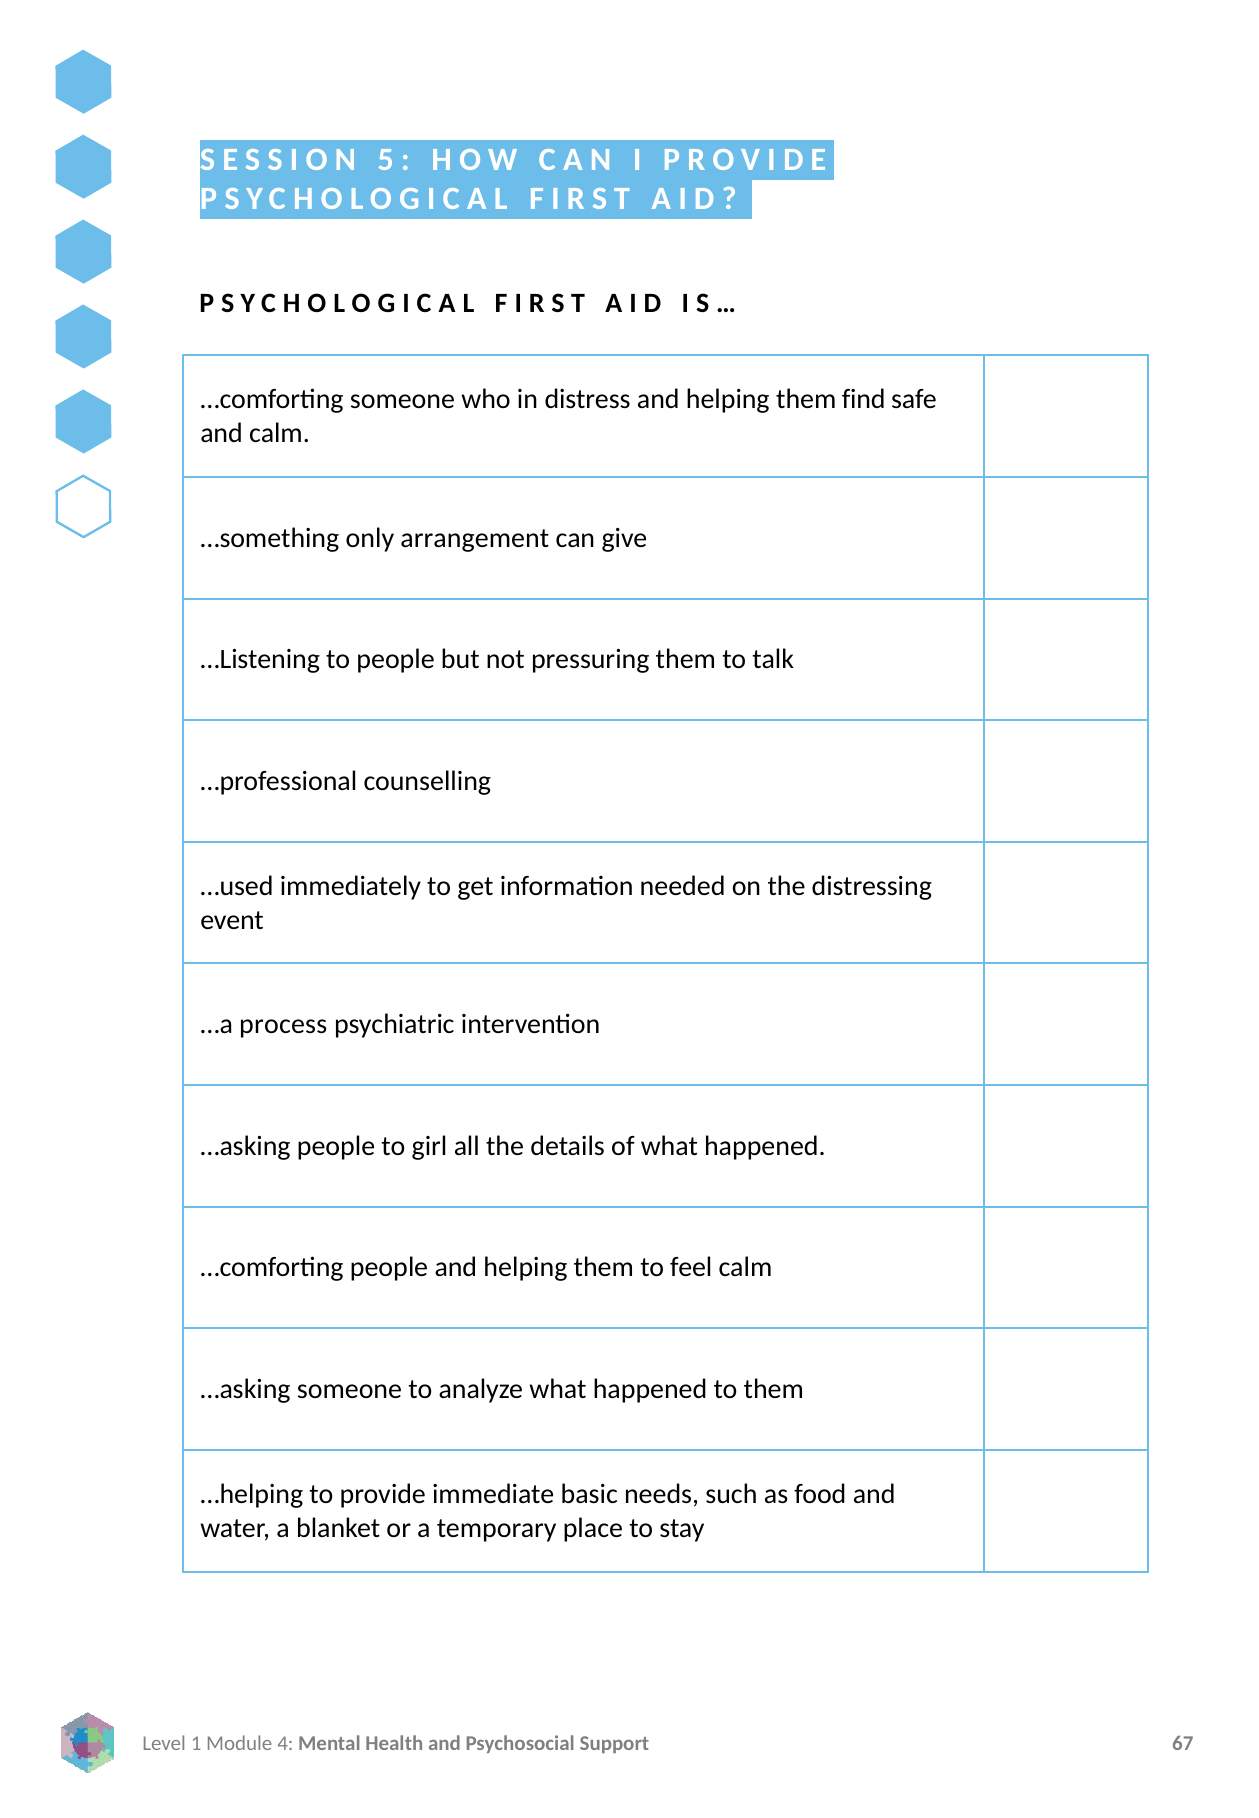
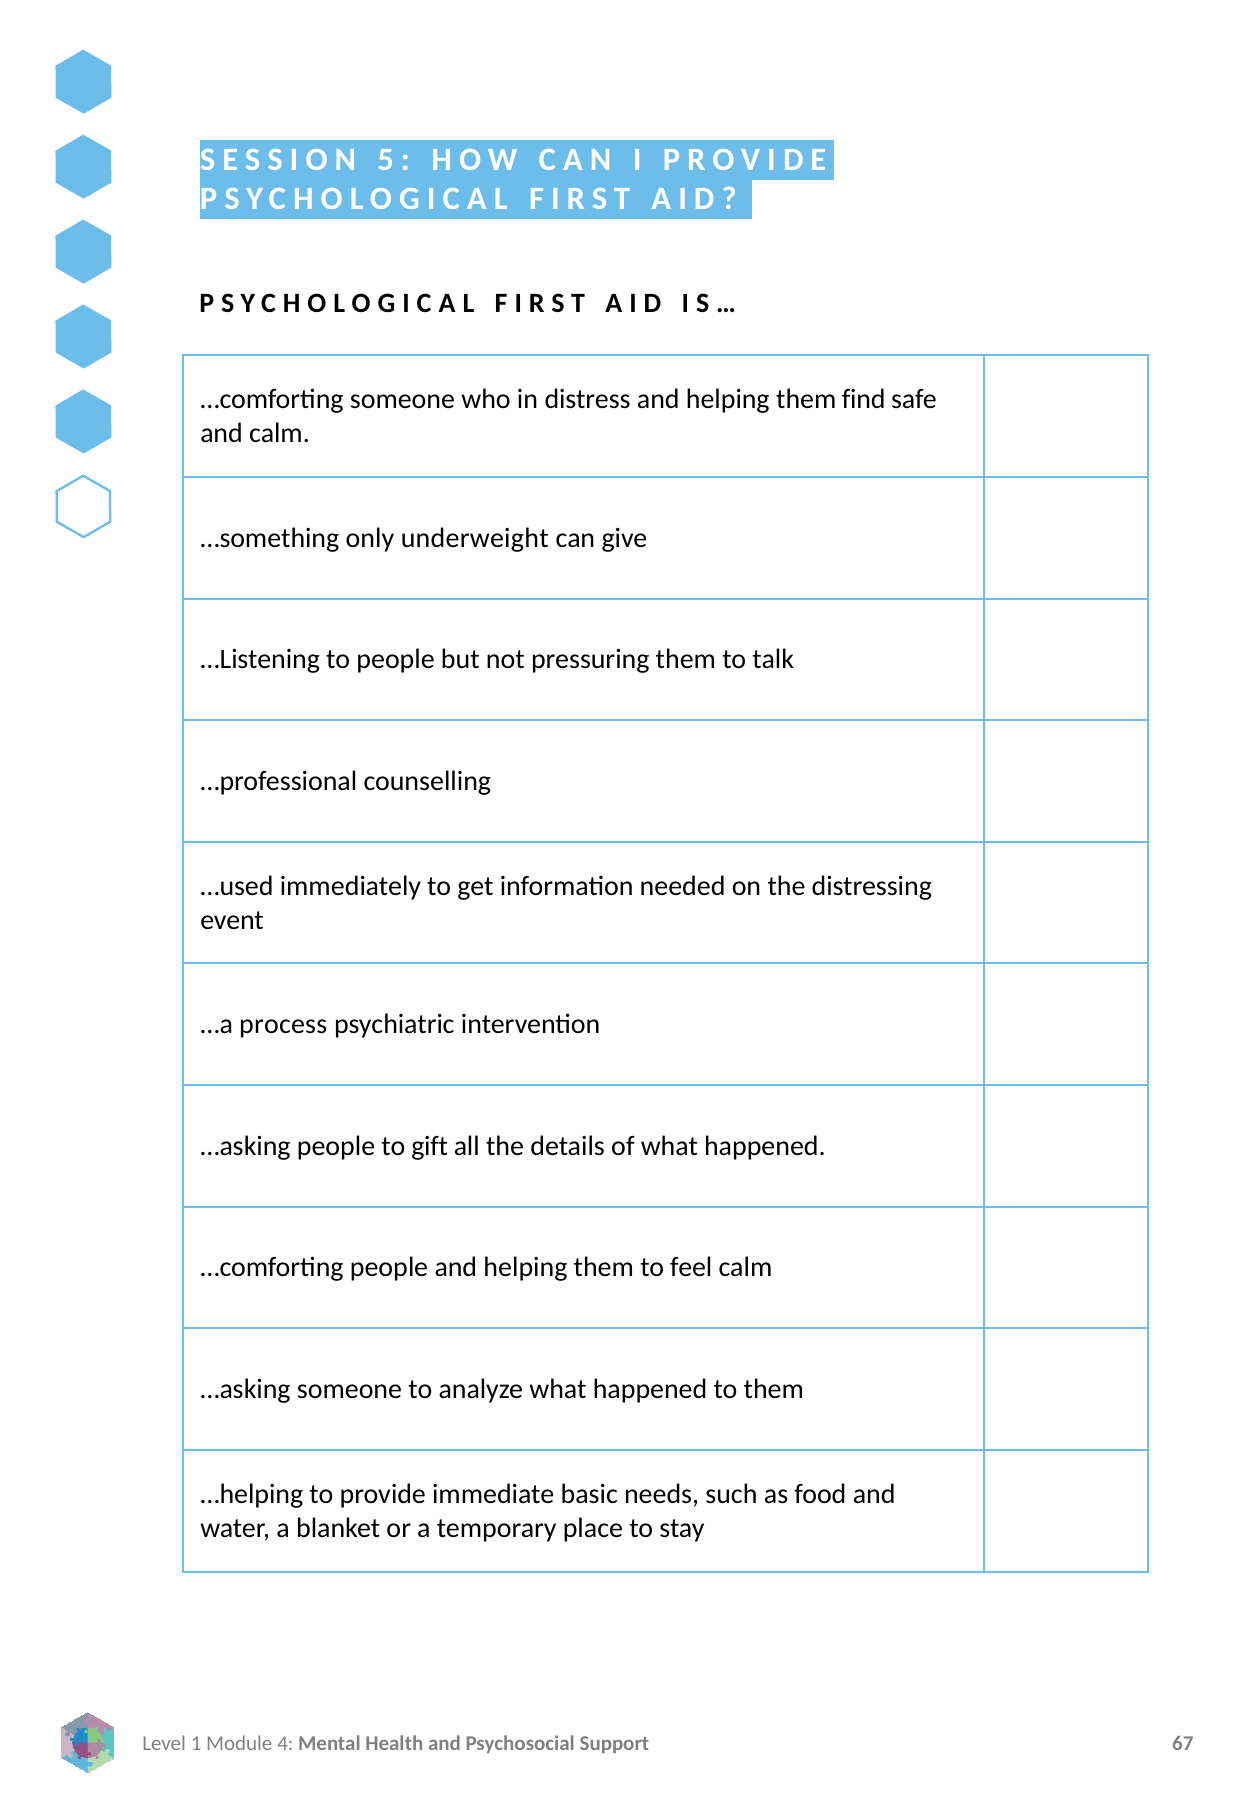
arrangement: arrangement -> underweight
girl: girl -> gift
